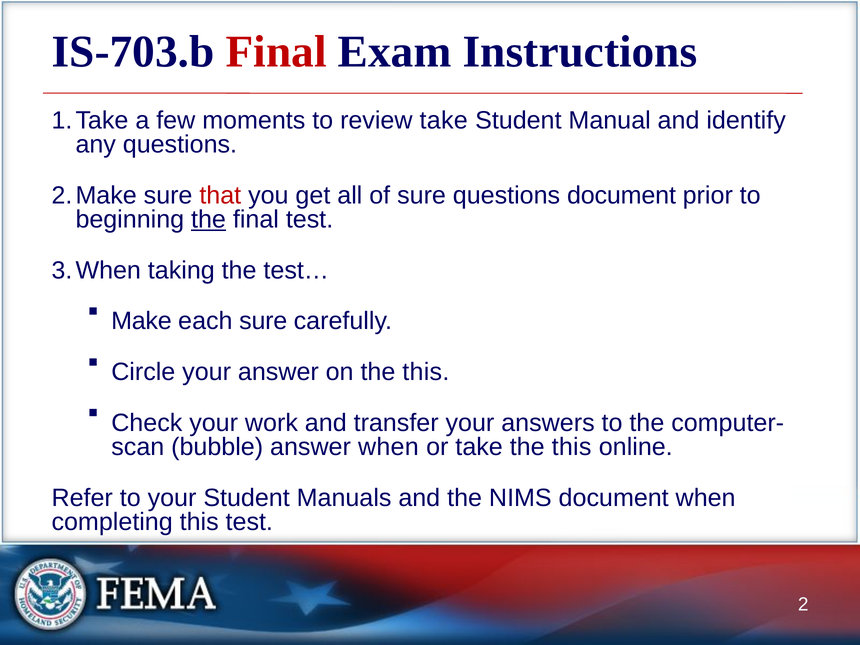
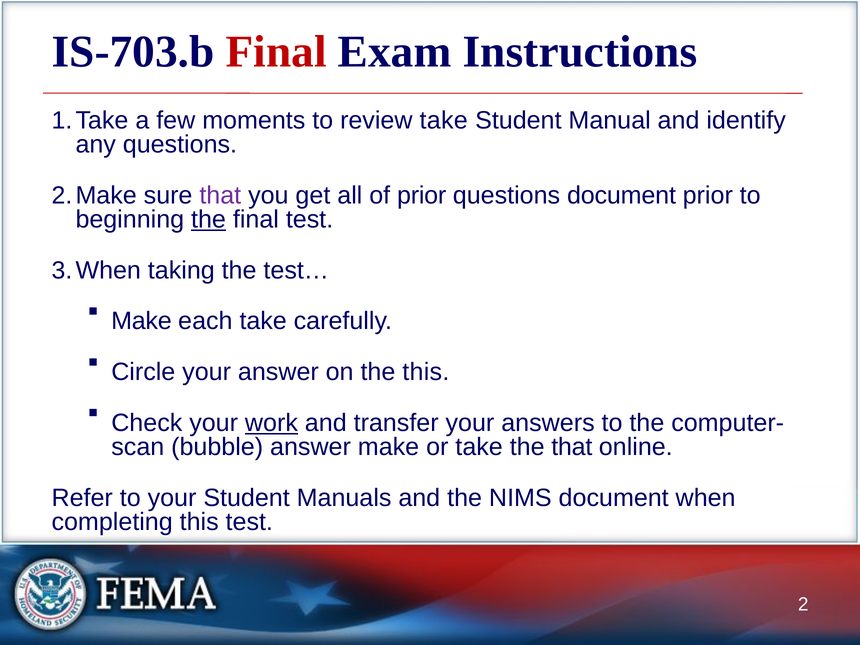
that at (220, 195) colour: red -> purple
of sure: sure -> prior
each sure: sure -> take
work underline: none -> present
answer when: when -> make
take the this: this -> that
